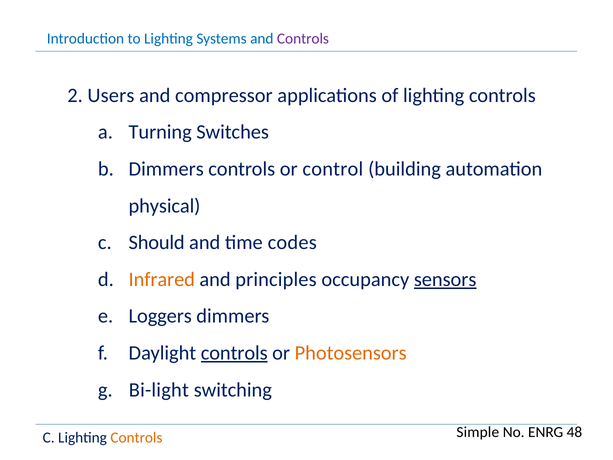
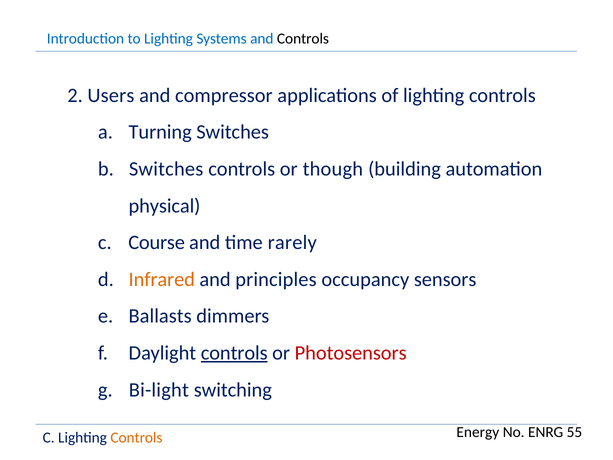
Controls at (303, 39) colour: purple -> black
Dimmers at (166, 169): Dimmers -> Switches
control: control -> though
Should: Should -> Course
codes: codes -> rarely
sensors underline: present -> none
Loggers: Loggers -> Ballasts
Photosensors colour: orange -> red
Simple: Simple -> Energy
48: 48 -> 55
